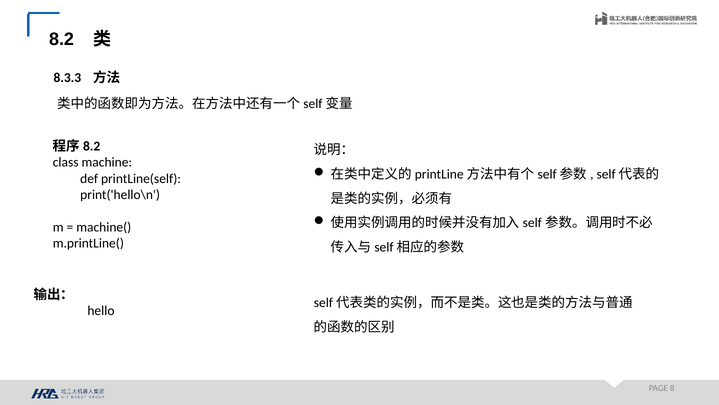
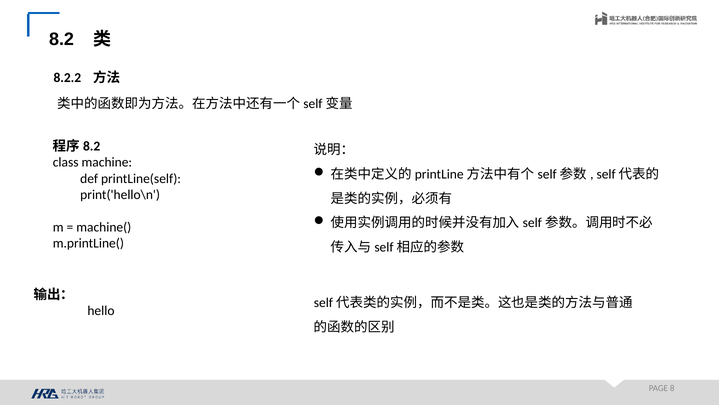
8.3.3: 8.3.3 -> 8.2.2
